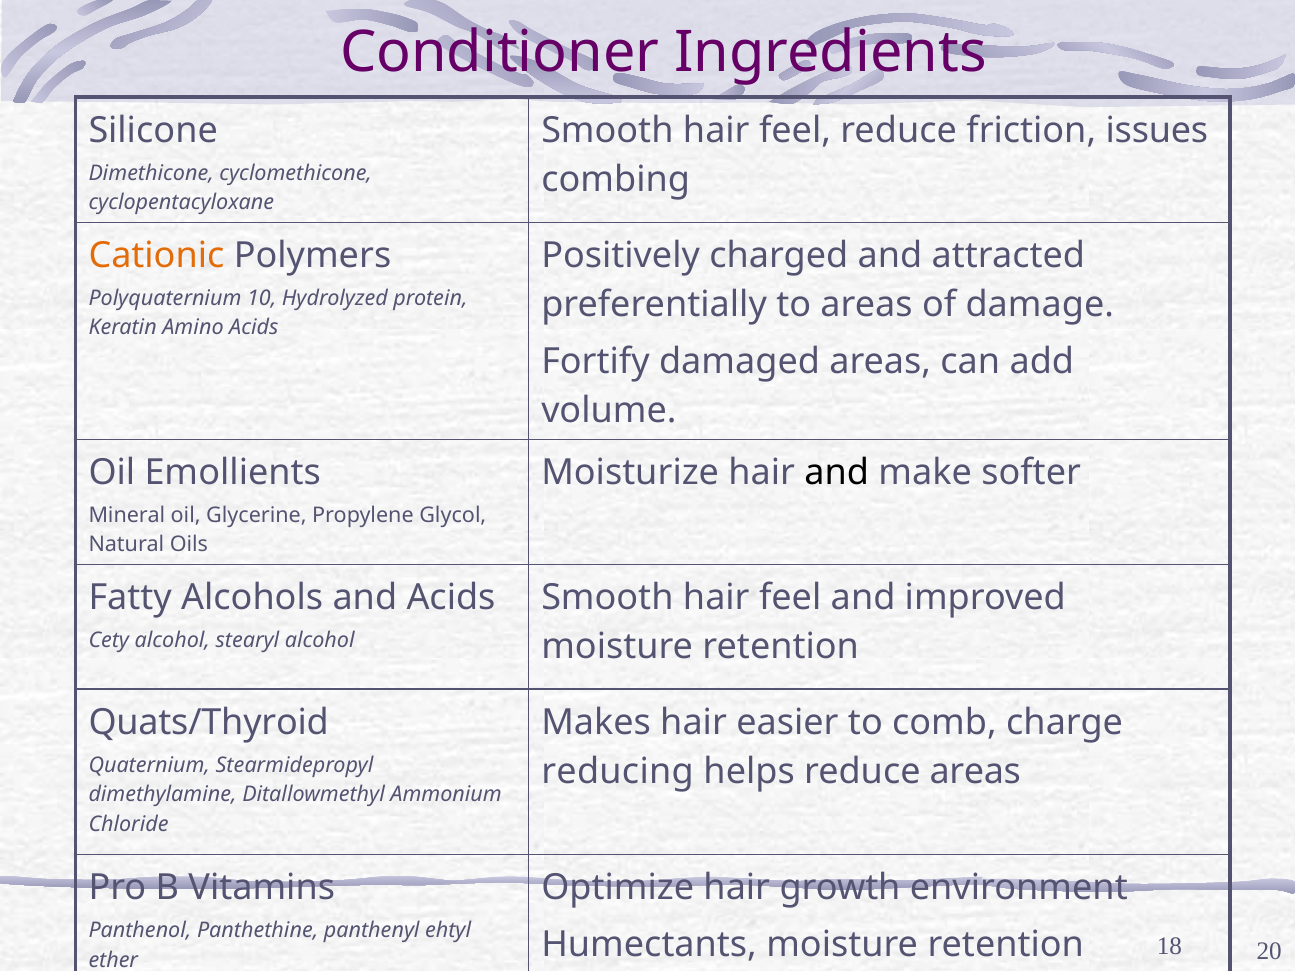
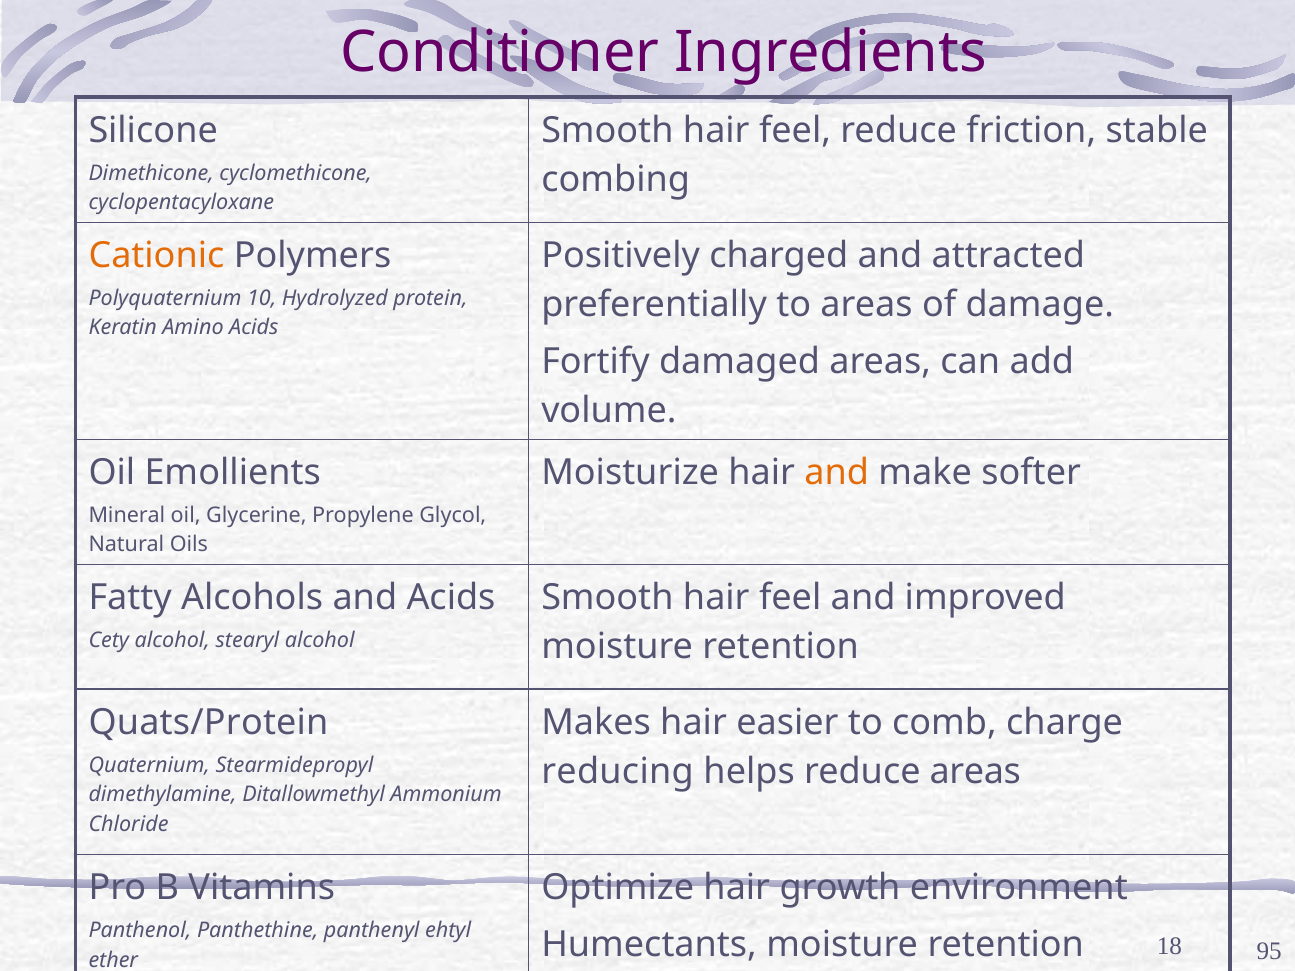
issues: issues -> stable
and at (837, 473) colour: black -> orange
Quats/Thyroid: Quats/Thyroid -> Quats/Protein
20: 20 -> 95
